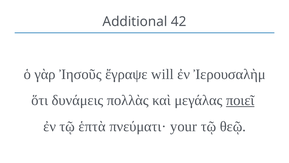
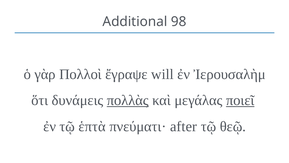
42: 42 -> 98
Ἰησοῦς: Ἰησοῦς -> Πολλοὶ
πολλὰς underline: none -> present
your: your -> after
